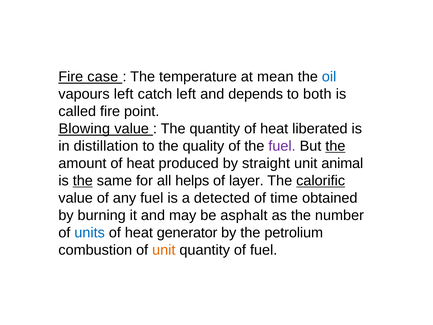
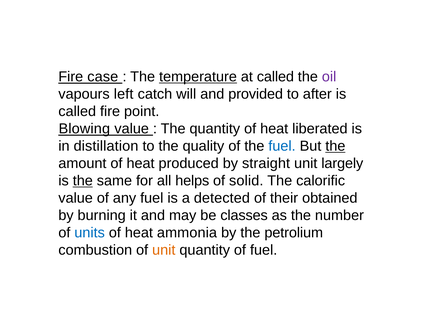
temperature underline: none -> present
at mean: mean -> called
oil colour: blue -> purple
catch left: left -> will
depends: depends -> provided
both: both -> after
fuel at (282, 146) colour: purple -> blue
animal: animal -> largely
layer: layer -> solid
calorific underline: present -> none
time: time -> their
asphalt: asphalt -> classes
generator: generator -> ammonia
